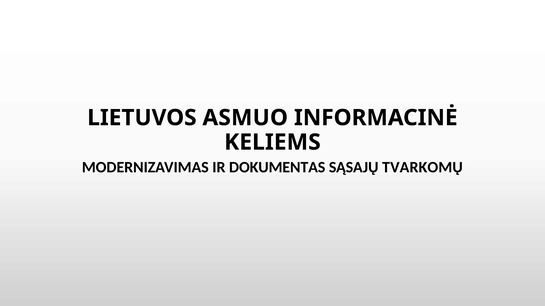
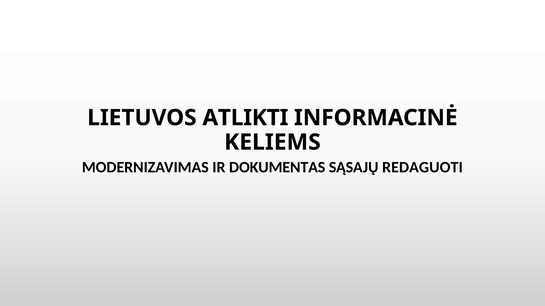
ASMUO: ASMUO -> ATLIKTI
TVARKOMŲ: TVARKOMŲ -> REDAGUOTI
